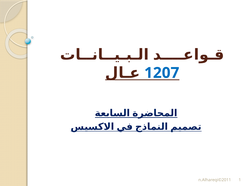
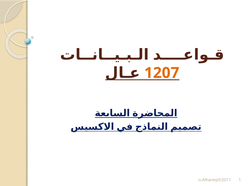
1207 colour: blue -> orange
